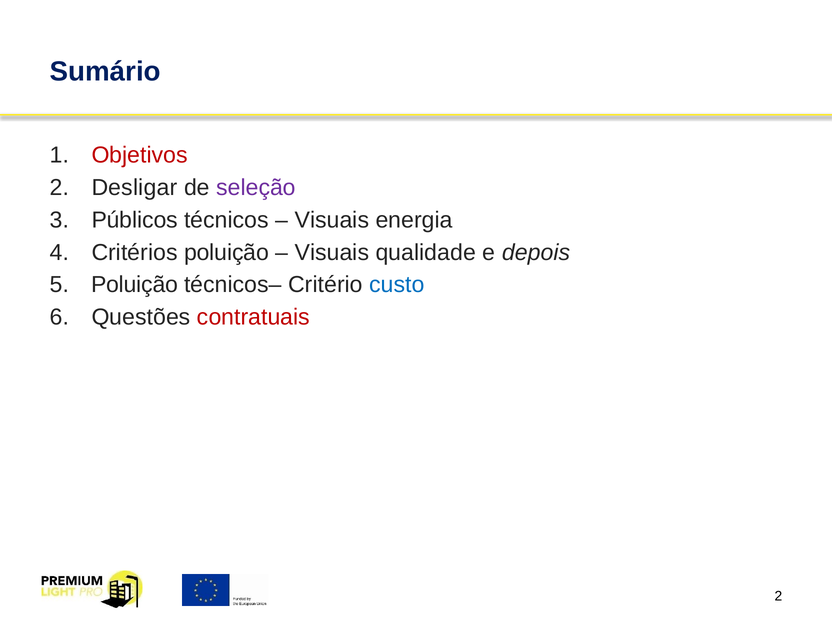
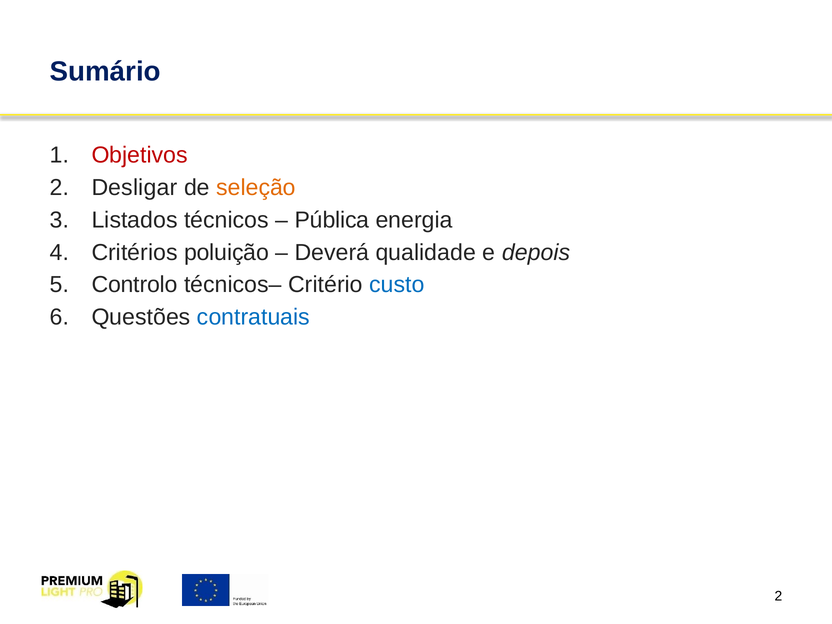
seleção colour: purple -> orange
Públicos: Públicos -> Listados
Visuais at (332, 220): Visuais -> Pública
Visuais at (332, 252): Visuais -> Deverá
Poluição at (135, 285): Poluição -> Controlo
contratuais colour: red -> blue
